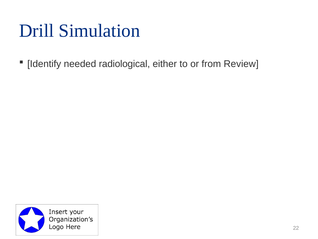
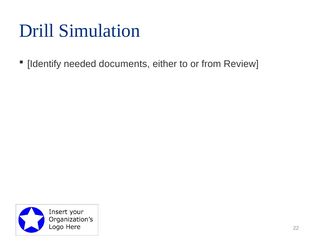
radiological: radiological -> documents
